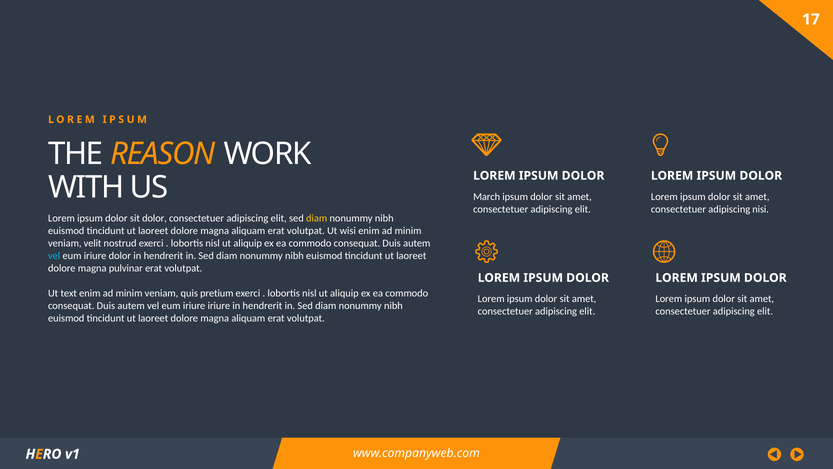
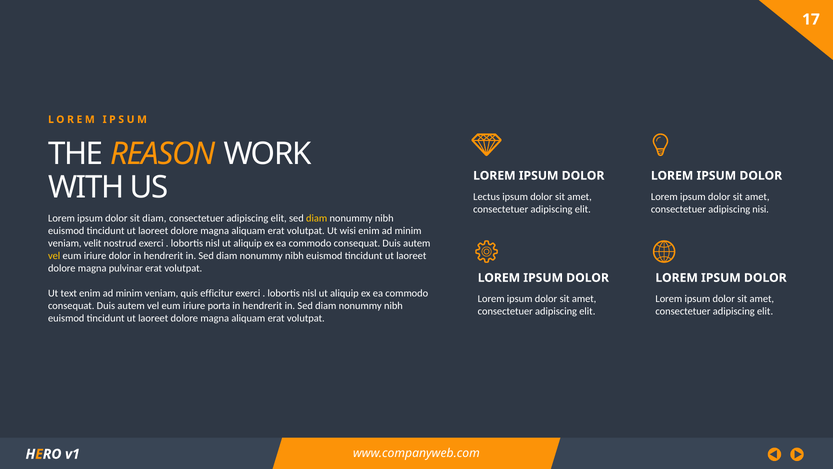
March: March -> Lectus
sit dolor: dolor -> diam
vel at (54, 256) colour: light blue -> yellow
pretium: pretium -> efficitur
iriure iriure: iriure -> porta
